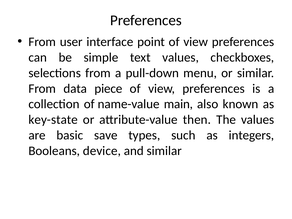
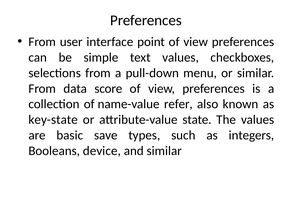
piece: piece -> score
main: main -> refer
then: then -> state
